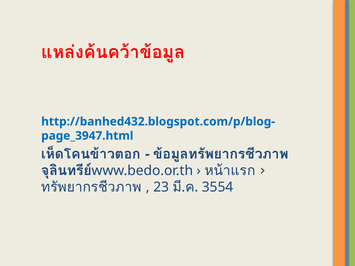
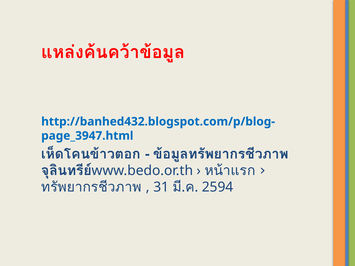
23: 23 -> 31
3554: 3554 -> 2594
